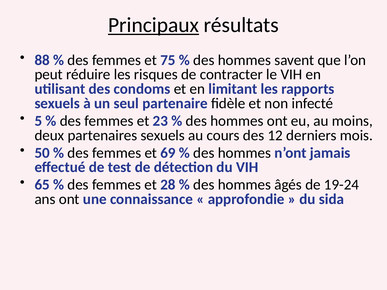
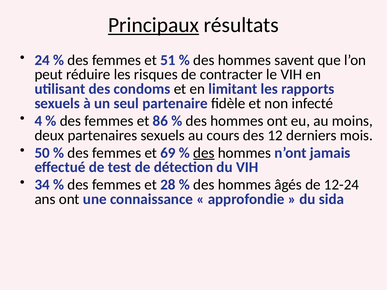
88: 88 -> 24
75: 75 -> 51
5: 5 -> 4
23: 23 -> 86
des at (204, 153) underline: none -> present
65: 65 -> 34
19-24: 19-24 -> 12-24
